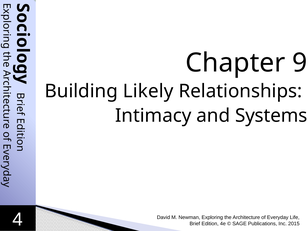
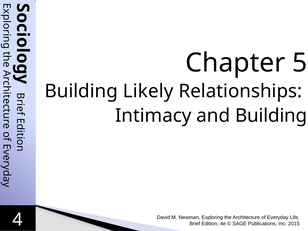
9: 9 -> 5
and Systems: Systems -> Building
